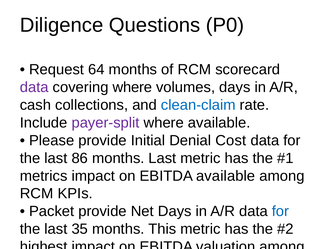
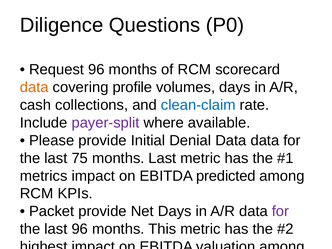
Request 64: 64 -> 96
data at (34, 87) colour: purple -> orange
covering where: where -> profile
Denial Cost: Cost -> Data
86: 86 -> 75
EBITDA available: available -> predicted
for at (280, 211) colour: blue -> purple
last 35: 35 -> 96
